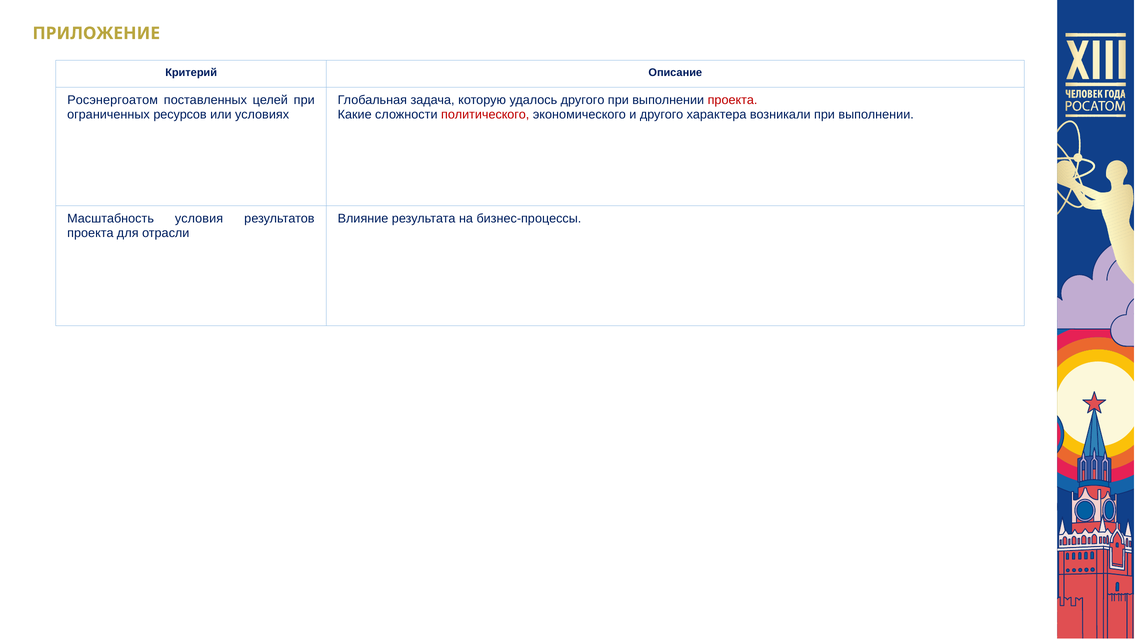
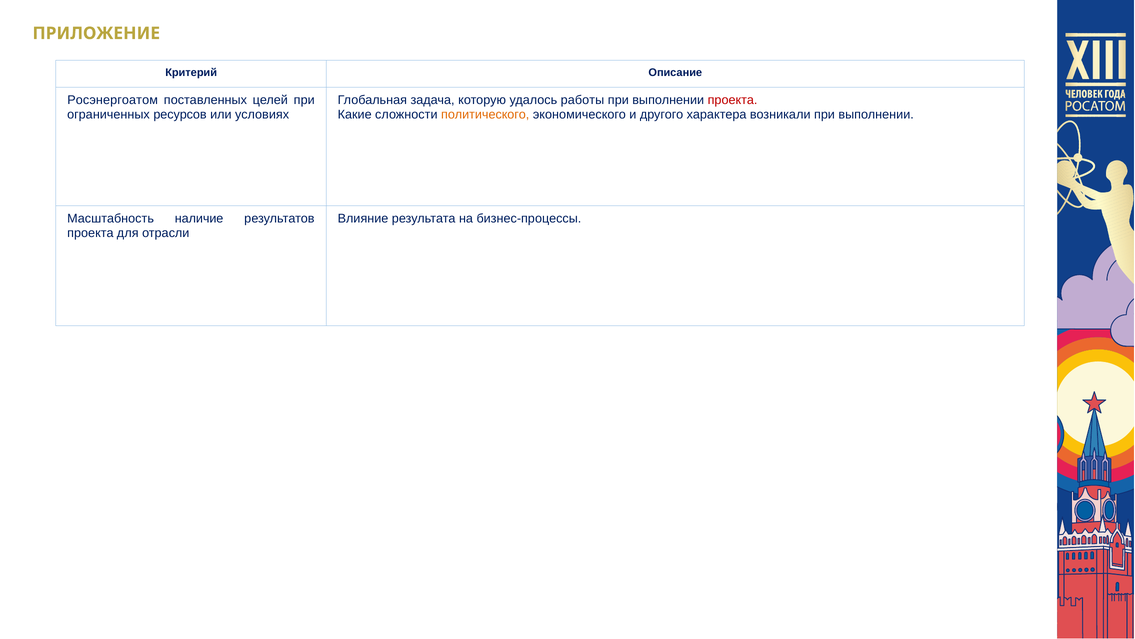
удалось другого: другого -> работы
политического colour: red -> orange
условия: условия -> наличие
